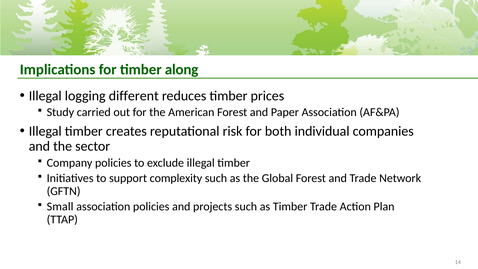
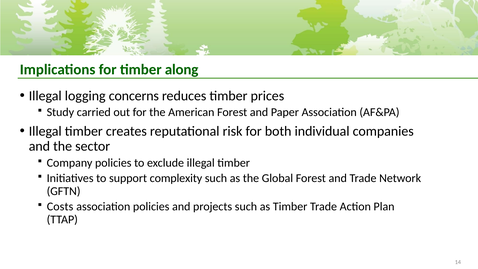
different: different -> concerns
Small: Small -> Costs
